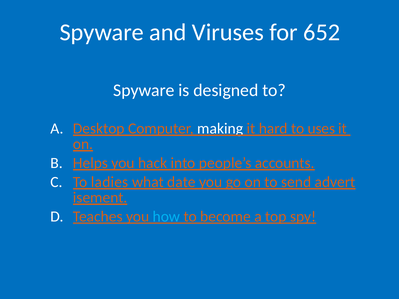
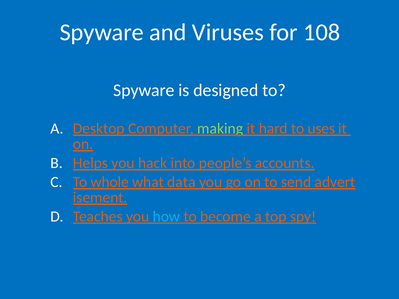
652: 652 -> 108
making colour: white -> light green
ladies: ladies -> whole
date: date -> data
